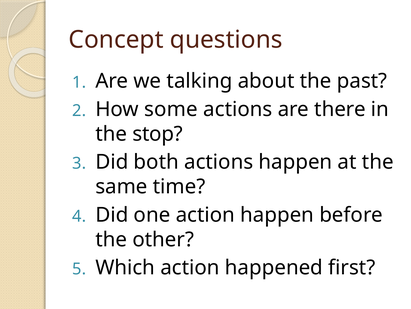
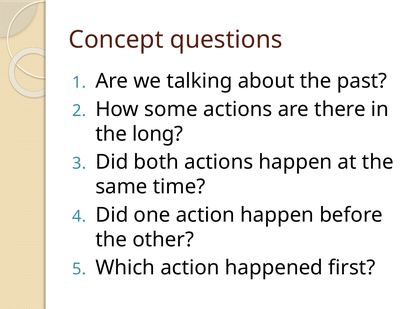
stop: stop -> long
